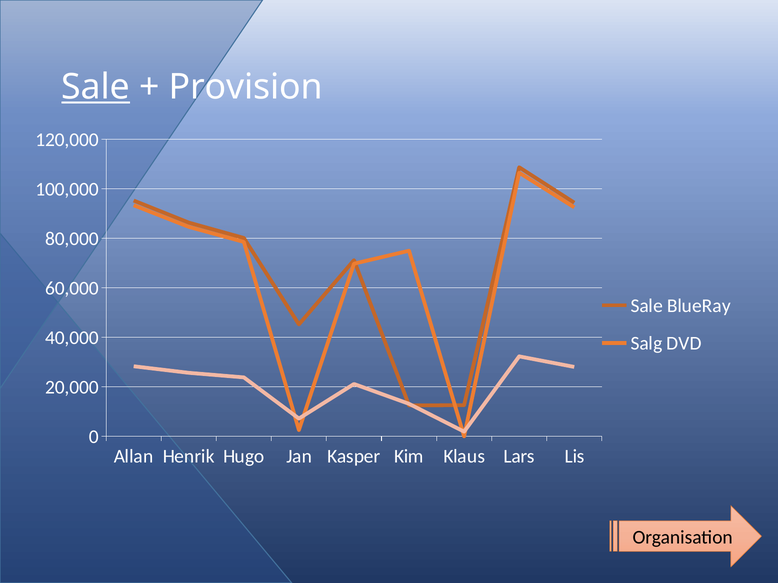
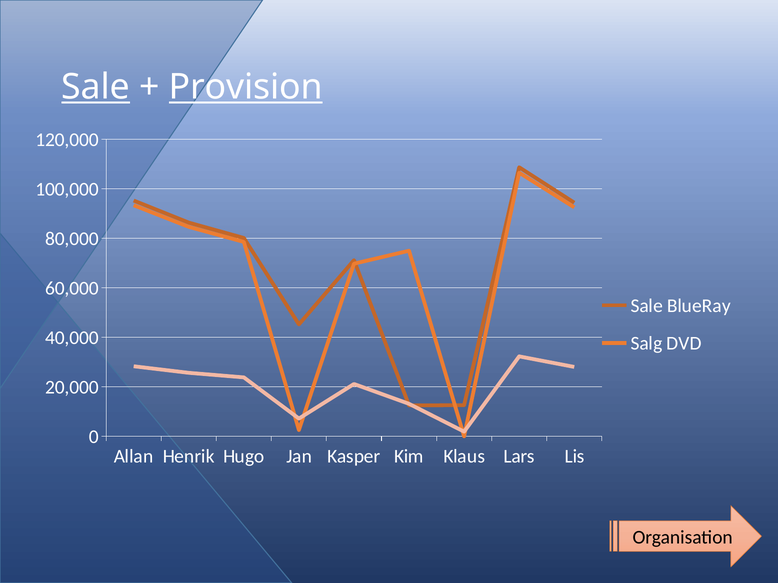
Provision underline: none -> present
